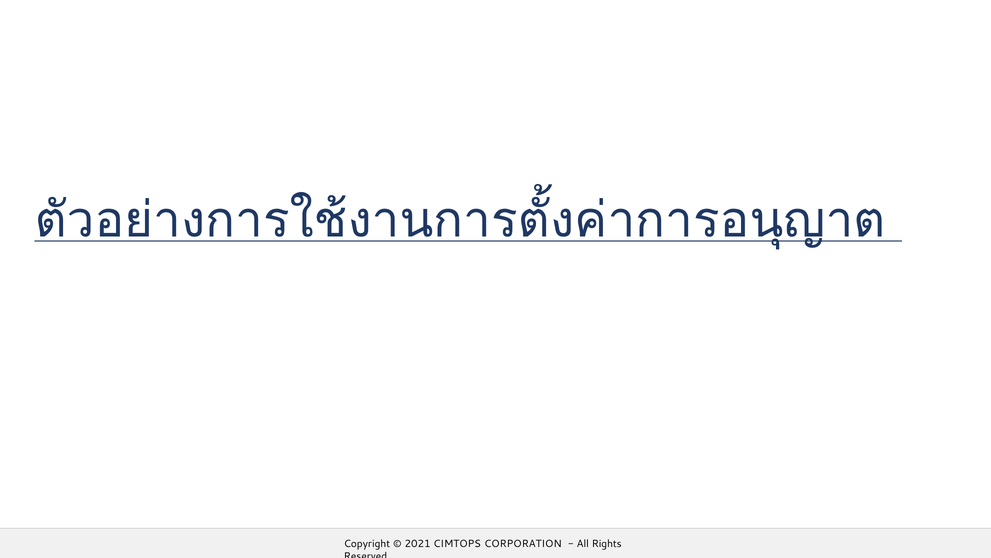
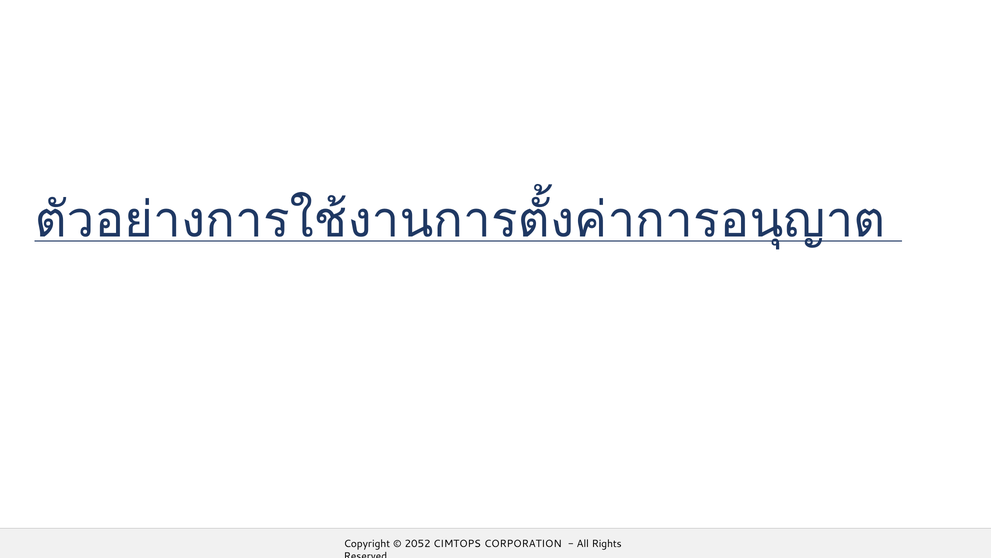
2021: 2021 -> 2052
